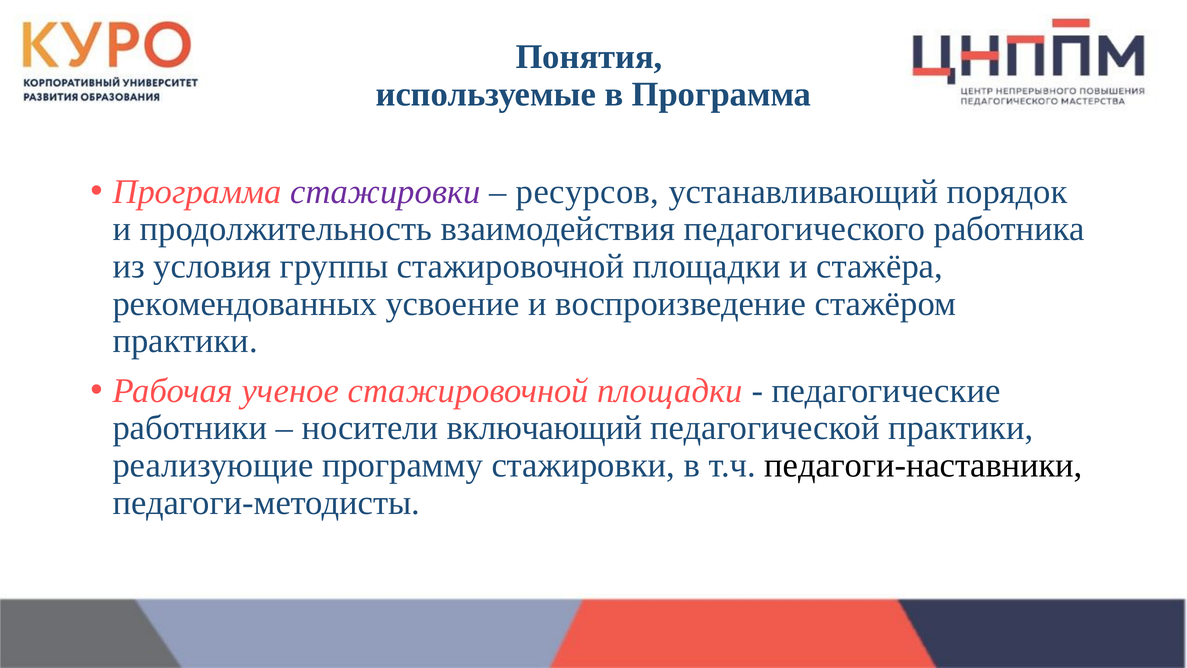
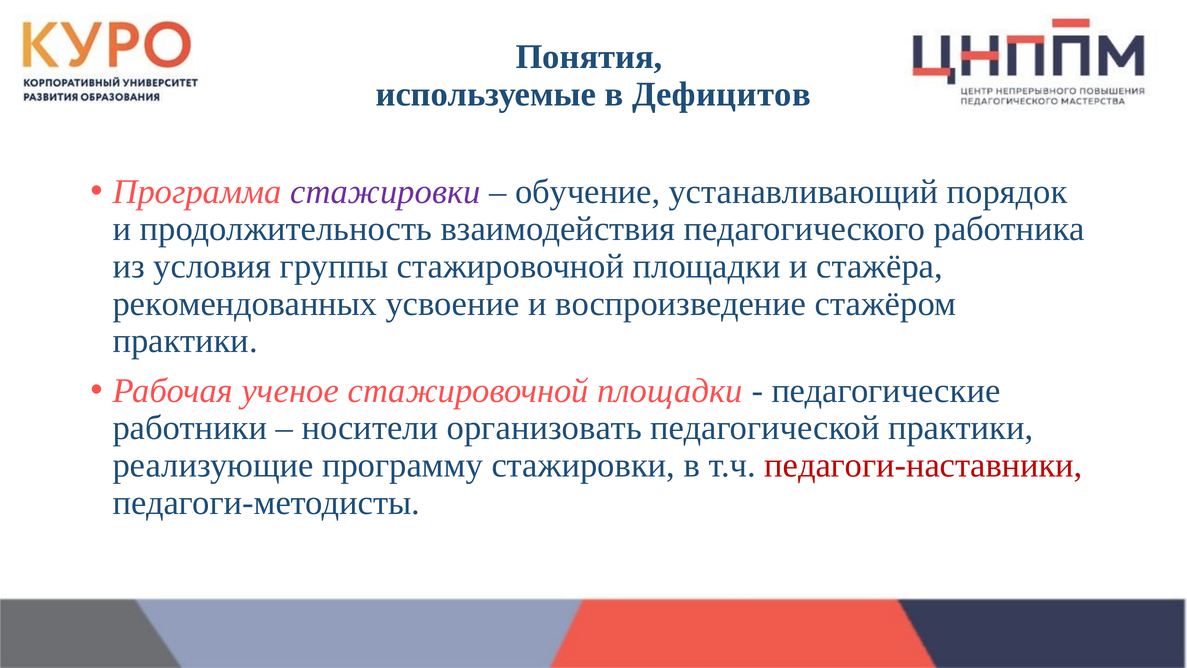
в Программа: Программа -> Дефицитов
ресурсов: ресурсов -> обучение
включающий: включающий -> организовать
педагоги-наставники colour: black -> red
